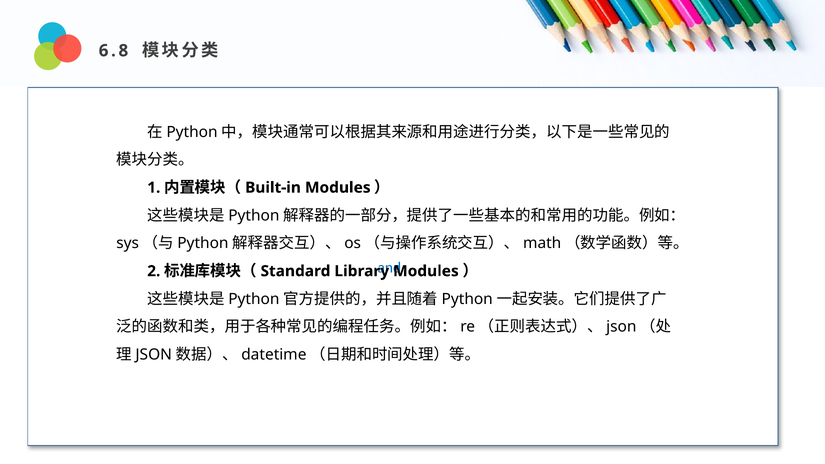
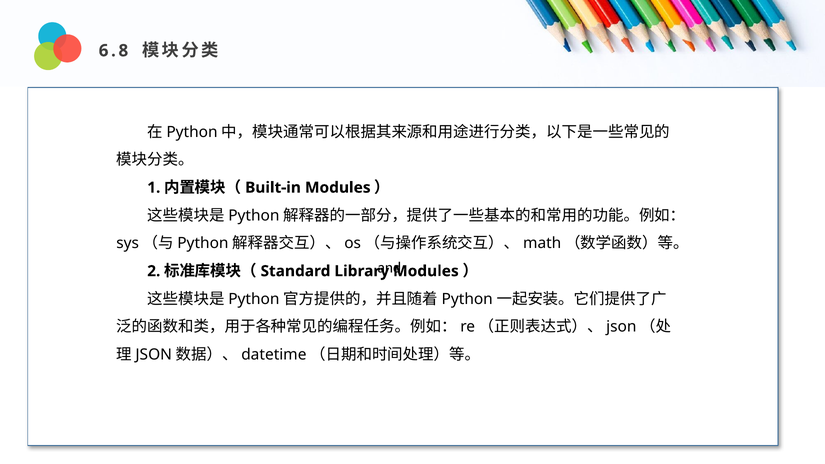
and colour: blue -> black
